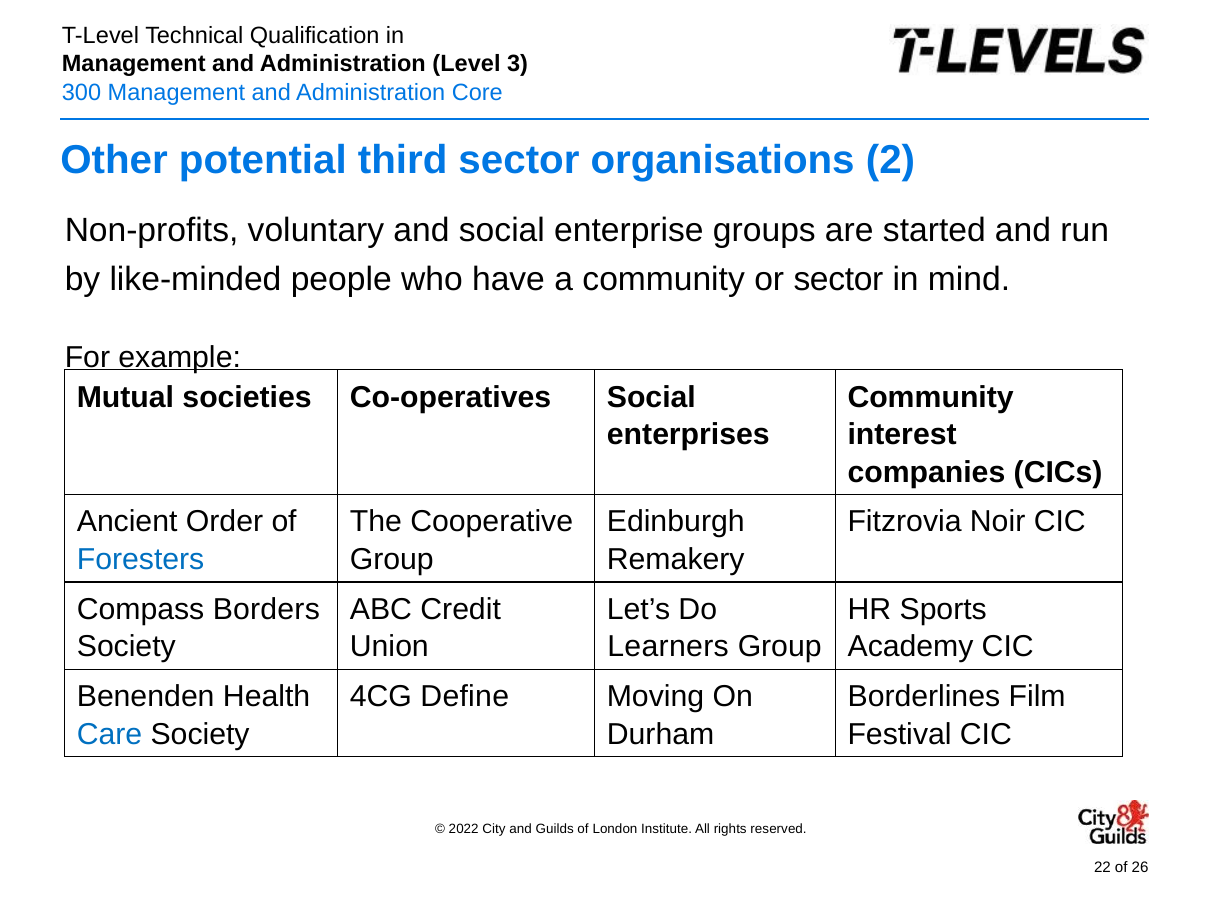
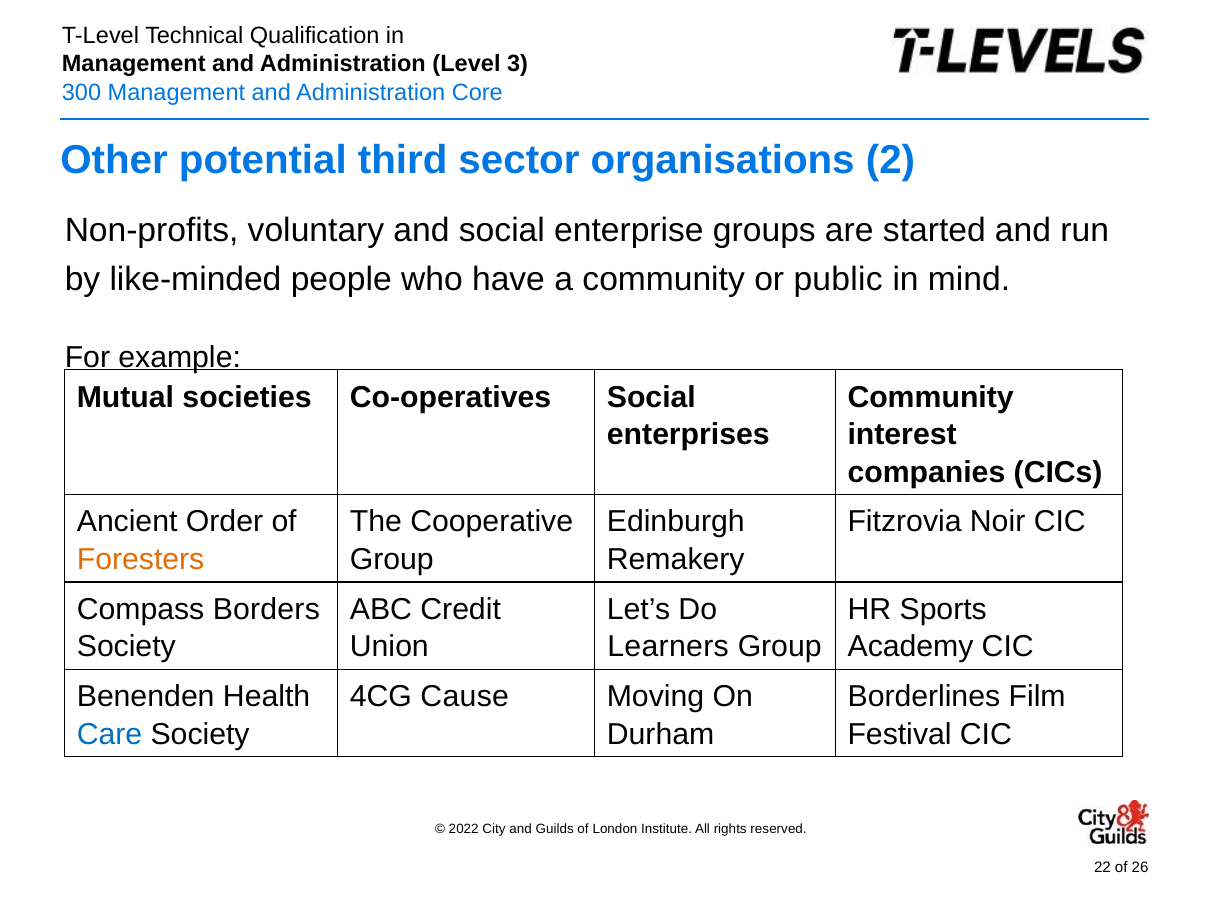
or sector: sector -> public
Foresters colour: blue -> orange
Define: Define -> Cause
